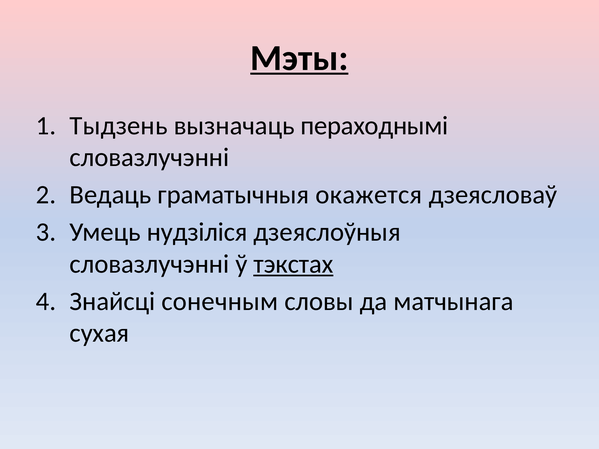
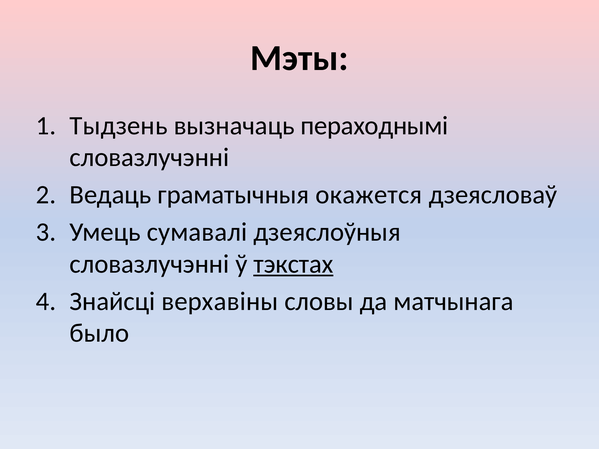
Мэты underline: present -> none
нудзіліся: нудзіліся -> сумавалі
сонечным: сонечным -> верхавіны
сухая: сухая -> было
